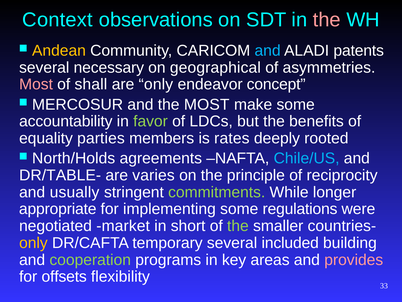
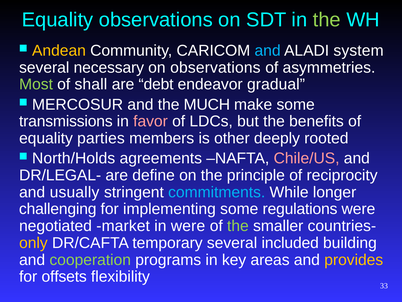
Context at (58, 20): Context -> Equality
the at (327, 20) colour: pink -> light green
patents: patents -> system
on geographical: geographical -> observations
Most at (36, 84) colour: pink -> light green
are only: only -> debt
concept: concept -> gradual
the MOST: MOST -> MUCH
accountability: accountability -> transmissions
favor colour: light green -> pink
rates: rates -> other
Chile/US colour: light blue -> pink
DR/TABLE-: DR/TABLE- -> DR/LEGAL-
varies: varies -> define
commitments colour: light green -> light blue
appropriate: appropriate -> challenging
in short: short -> were
provides colour: pink -> yellow
